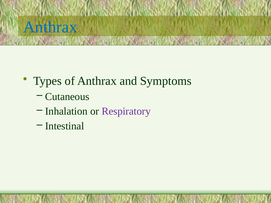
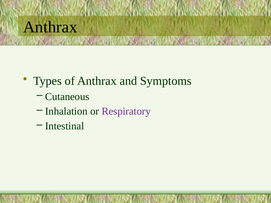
Anthrax at (50, 27) colour: blue -> black
